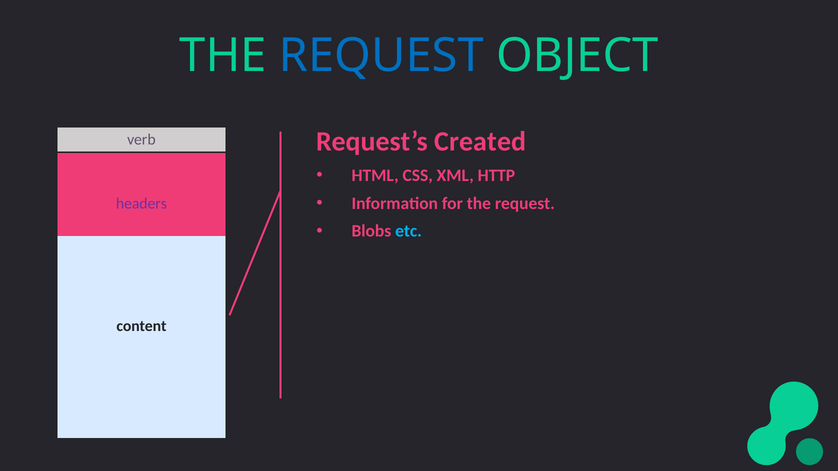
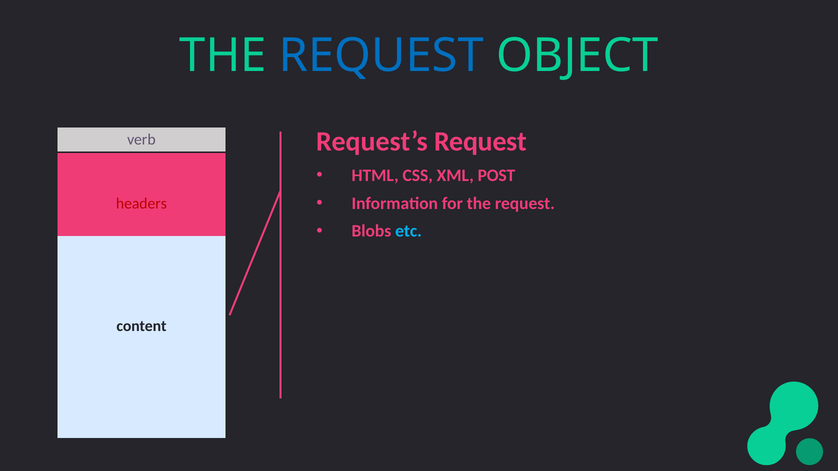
Request’s Created: Created -> Request
HTTP: HTTP -> POST
headers colour: purple -> red
